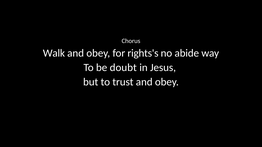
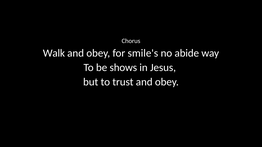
rights's: rights's -> smile's
doubt: doubt -> shows
